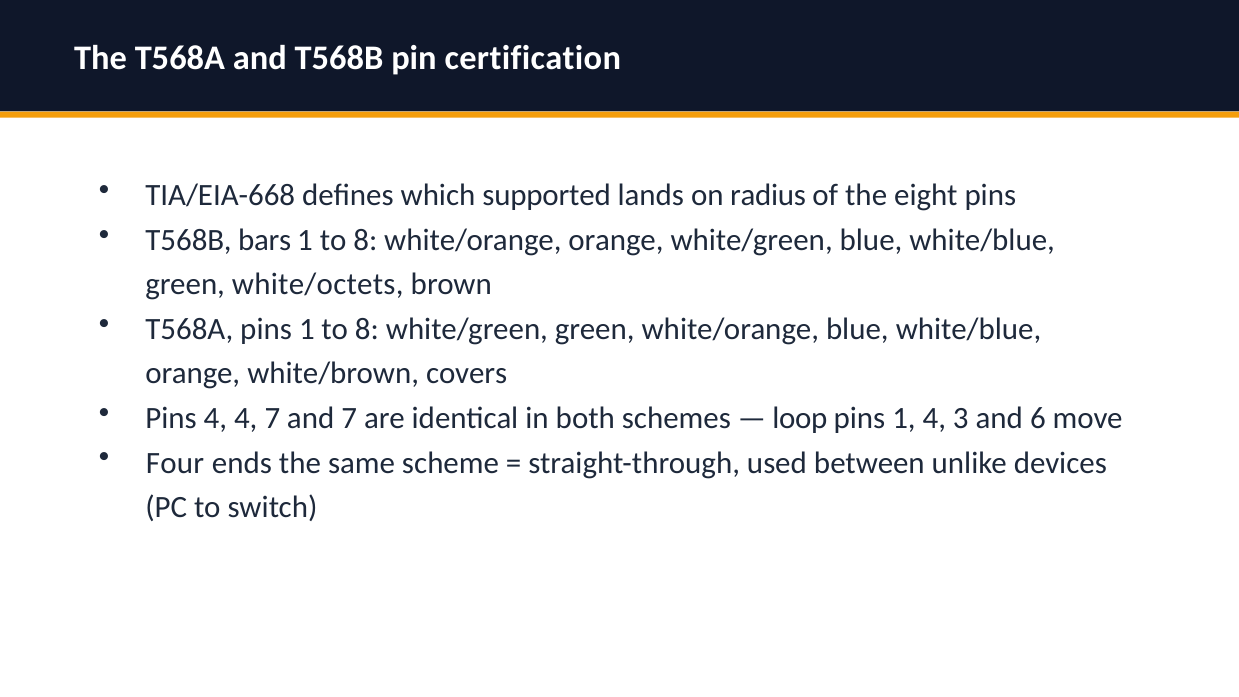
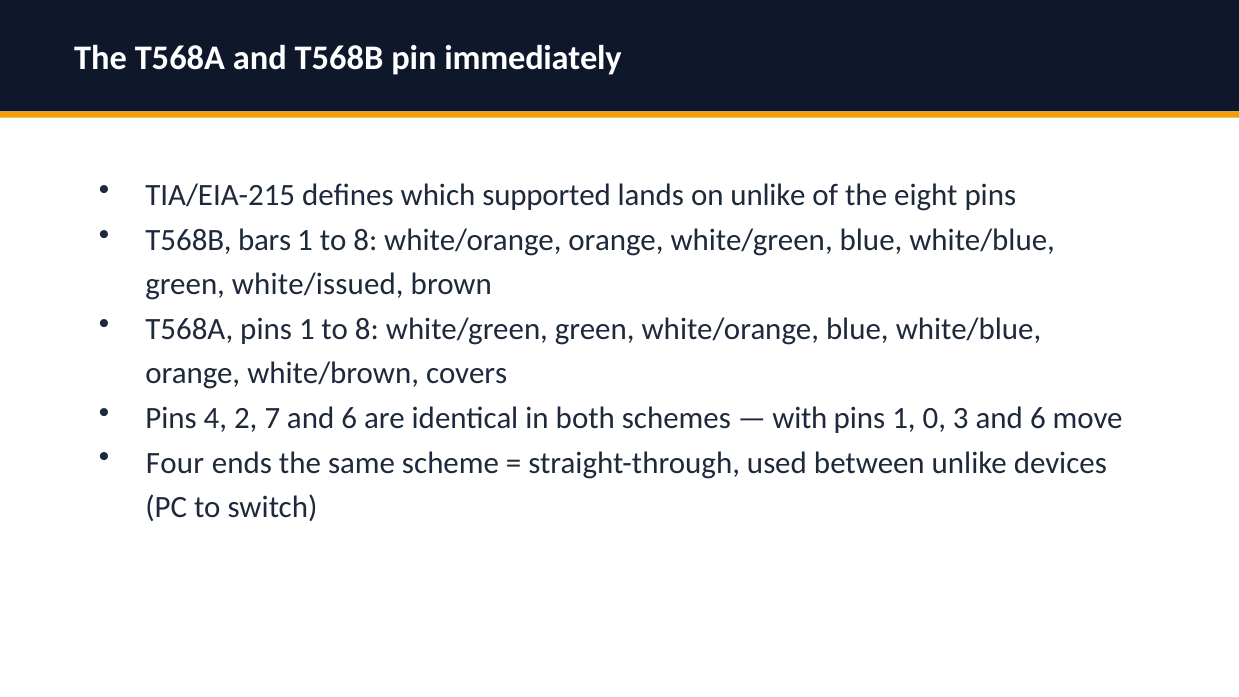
certification: certification -> immediately
TIA/EIA-668: TIA/EIA-668 -> TIA/EIA-215
on radius: radius -> unlike
white/octets: white/octets -> white/issued
4 4: 4 -> 2
7 and 7: 7 -> 6
loop: loop -> with
1 4: 4 -> 0
